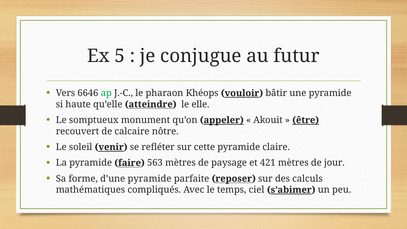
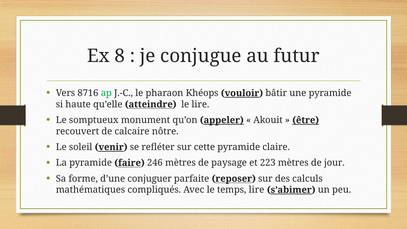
5: 5 -> 8
6646: 6646 -> 8716
le elle: elle -> lire
563: 563 -> 246
421: 421 -> 223
d’une pyramide: pyramide -> conjuguer
temps ciel: ciel -> lire
